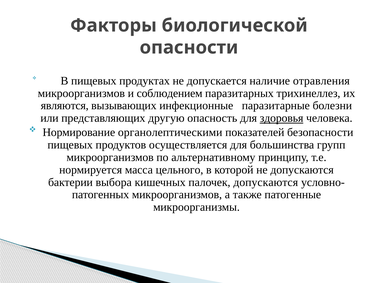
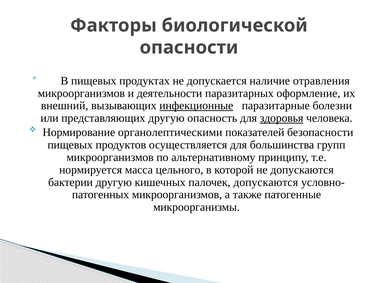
соблюдением: соблюдением -> деятельности
трихинеллез: трихинеллез -> оформление
являются: являются -> внешний
инфекционные underline: none -> present
бактерии выбора: выбора -> другую
